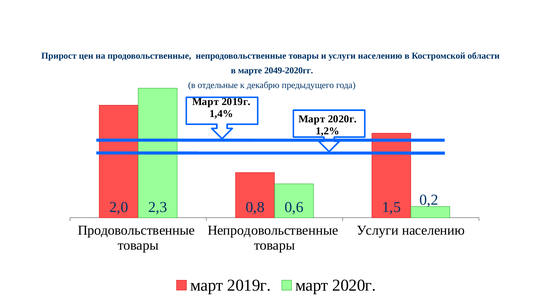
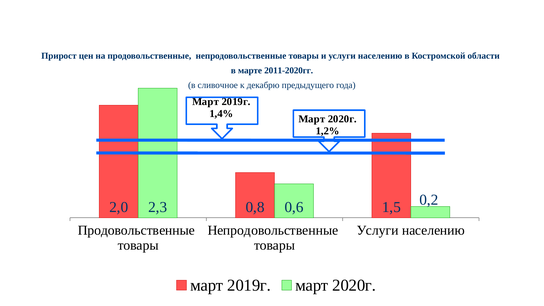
2049-2020гг: 2049-2020гг -> 2011-2020гг
отдельные: отдельные -> сливочное
